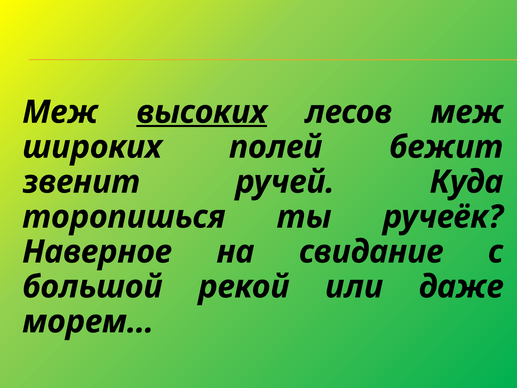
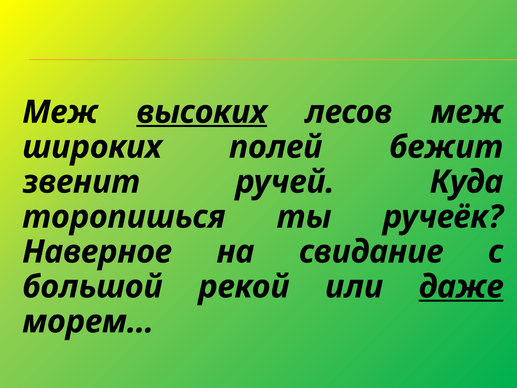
даже underline: none -> present
